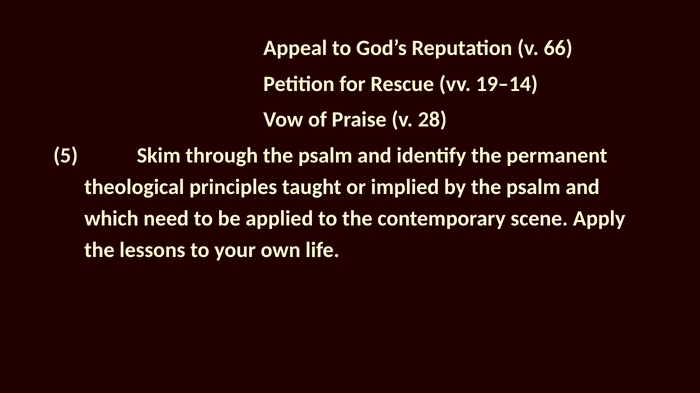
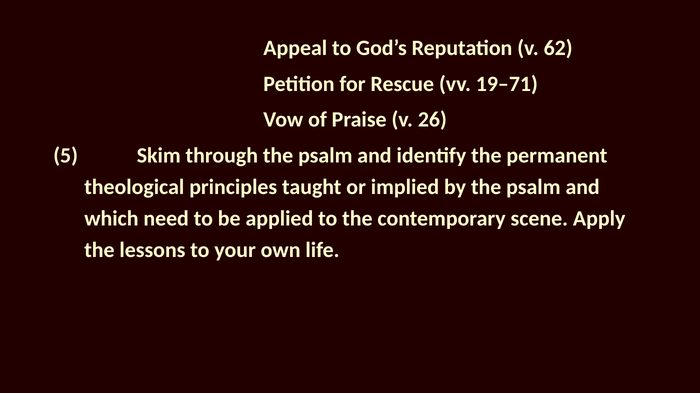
66: 66 -> 62
19–14: 19–14 -> 19–71
28: 28 -> 26
